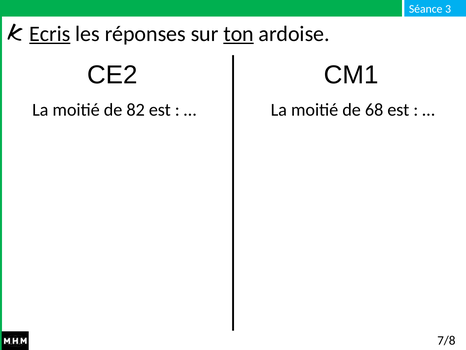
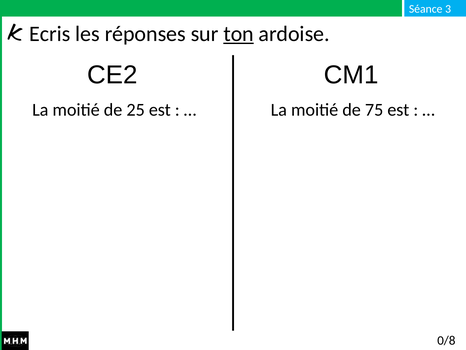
Ecris underline: present -> none
82: 82 -> 25
68: 68 -> 75
7/8: 7/8 -> 0/8
